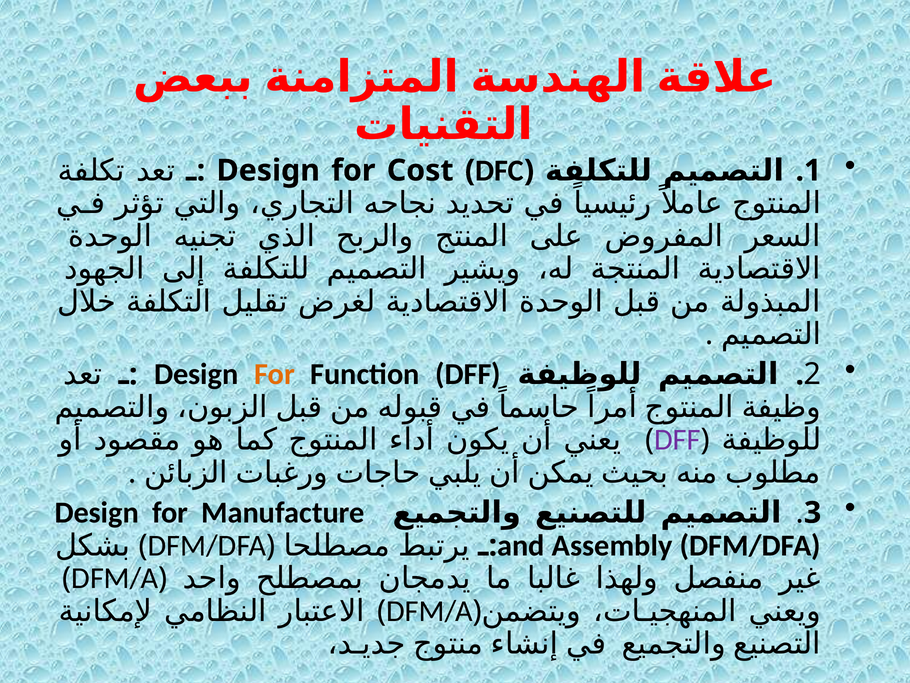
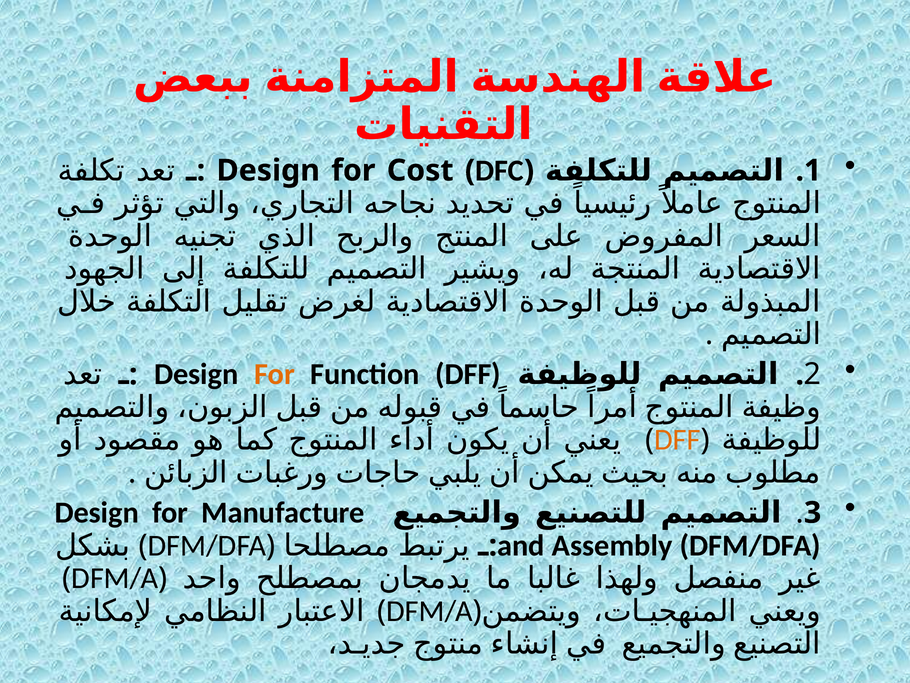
DFF at (677, 440) colour: purple -> orange
